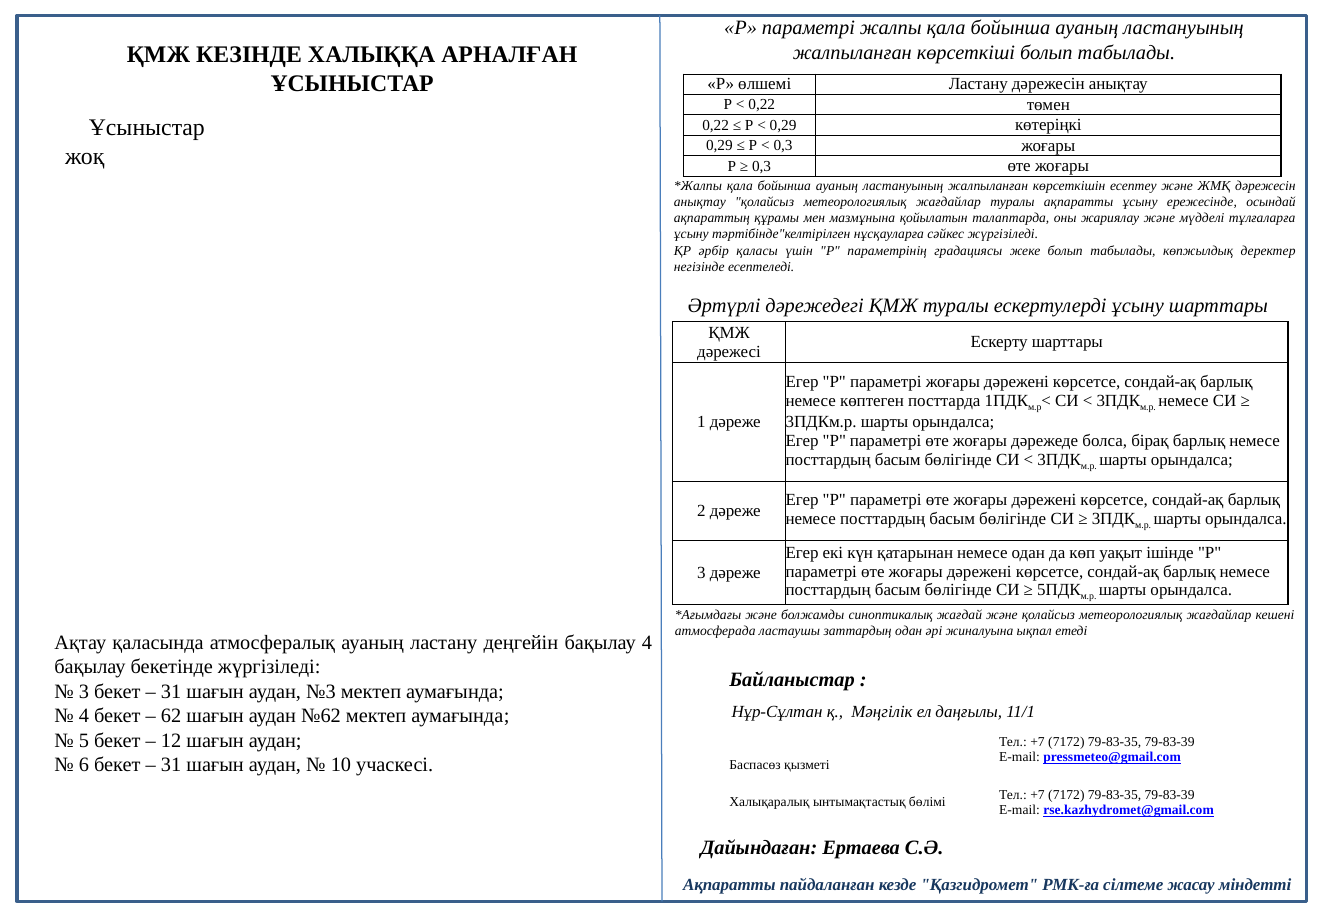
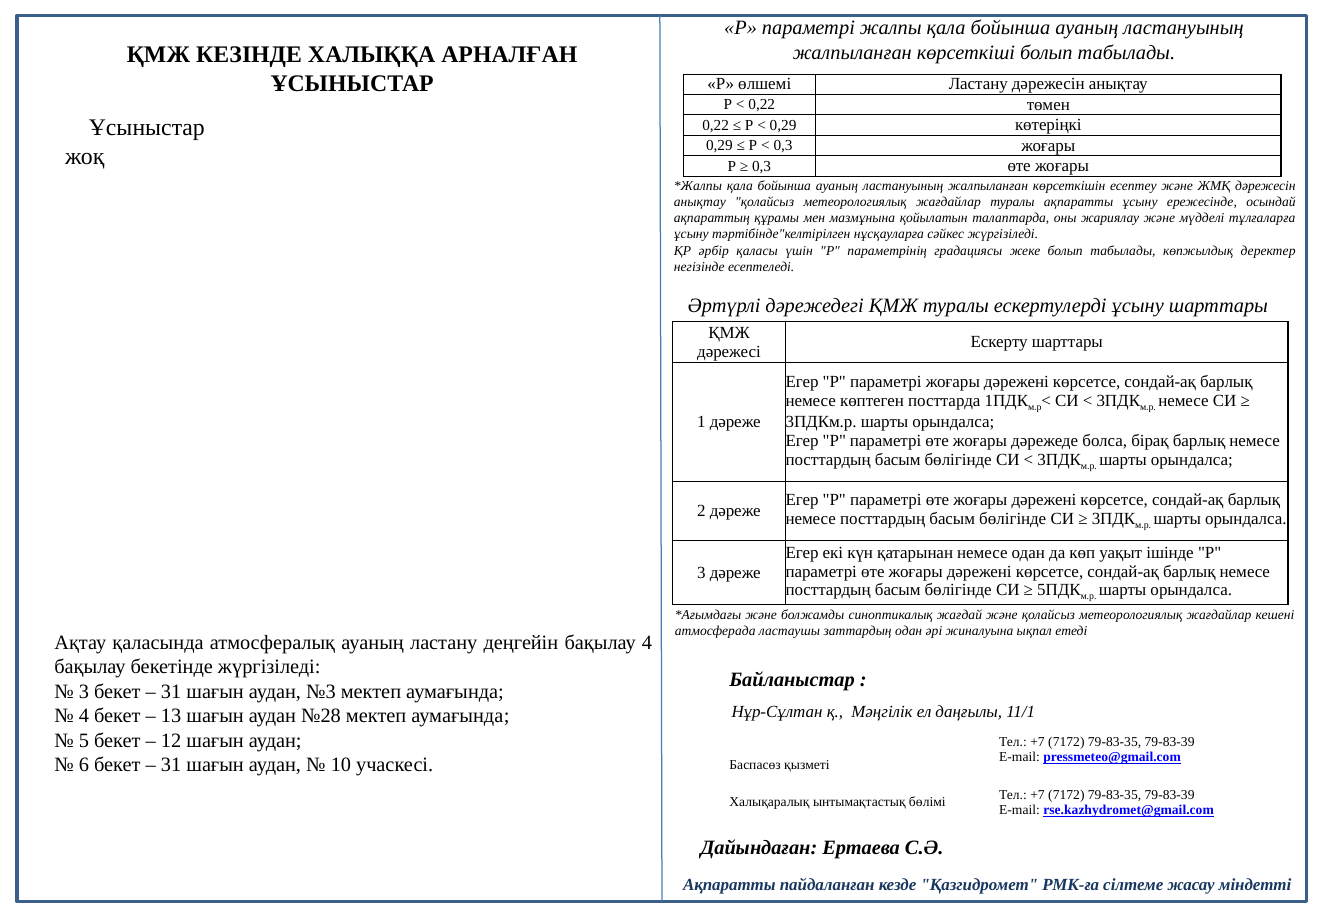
62: 62 -> 13
№62: №62 -> №28
